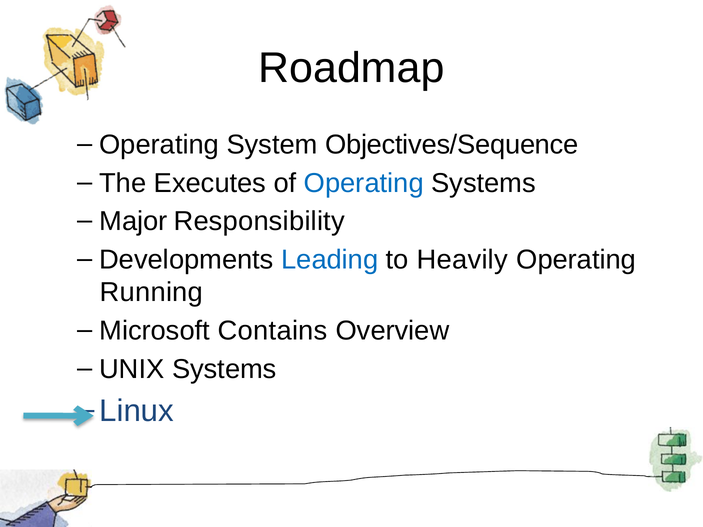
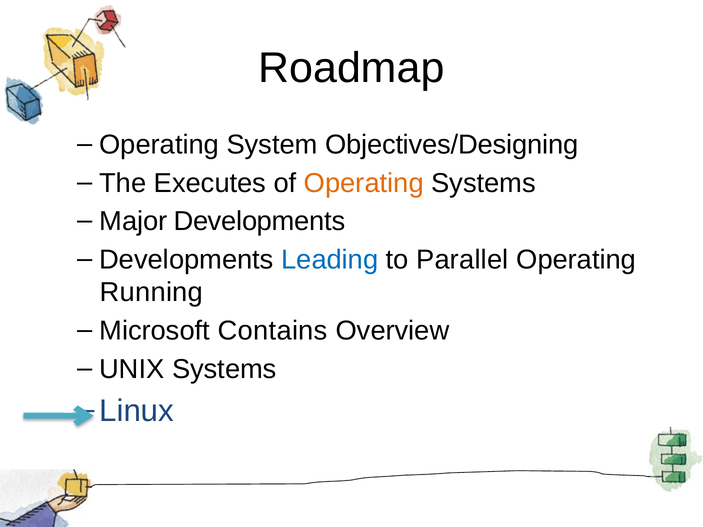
Objectives/Sequence: Objectives/Sequence -> Objectives/Designing
Operating at (364, 183) colour: blue -> orange
Major Responsibility: Responsibility -> Developments
Heavily: Heavily -> Parallel
